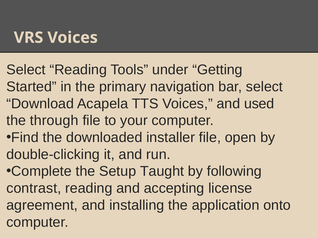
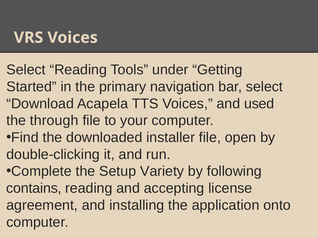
Taught: Taught -> Variety
contrast: contrast -> contains
